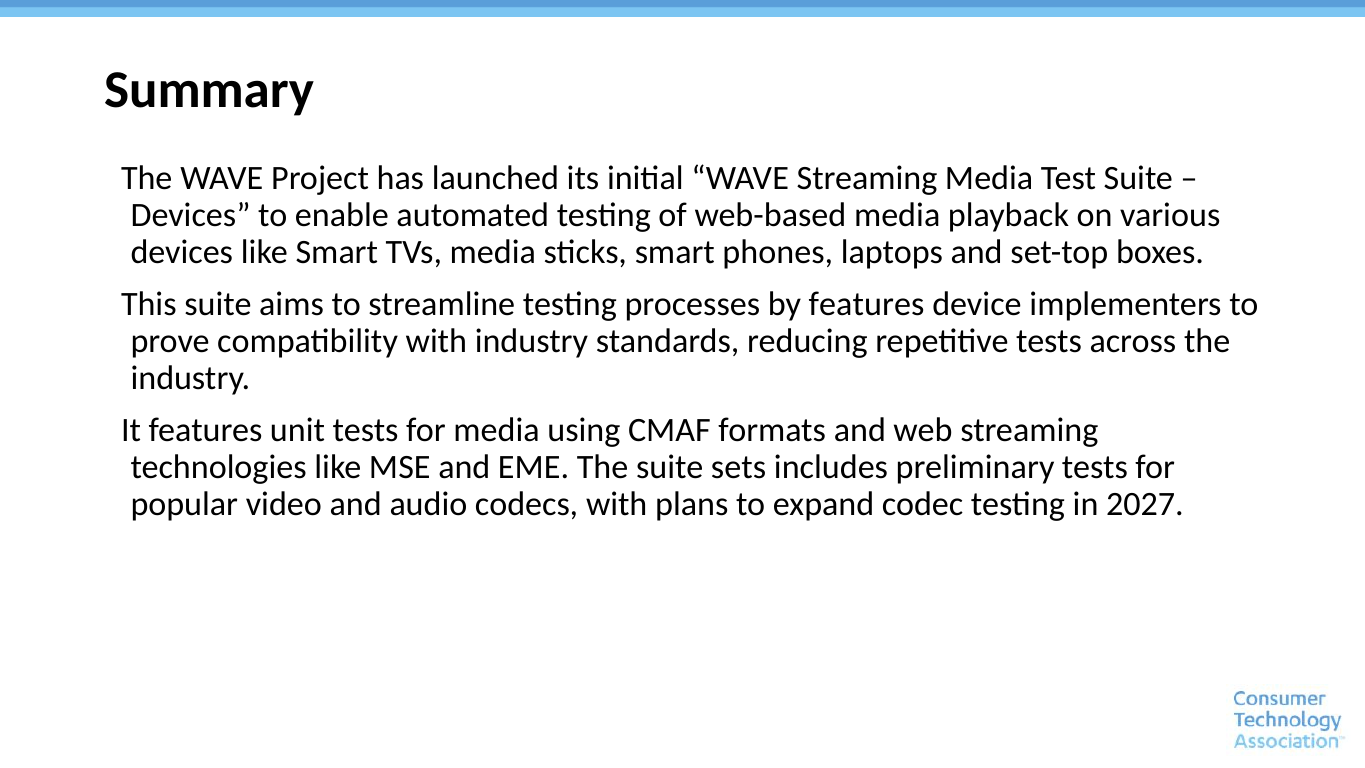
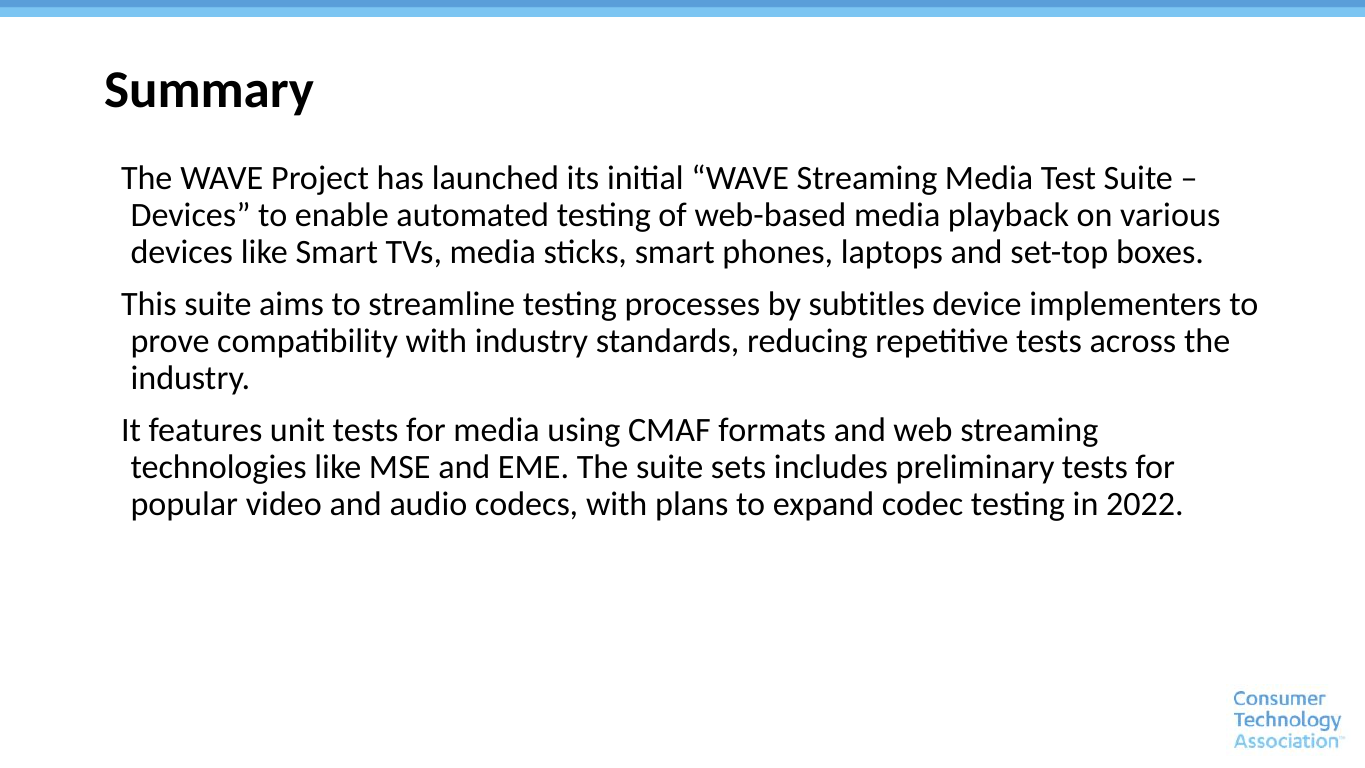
by features: features -> subtitles
2027: 2027 -> 2022
